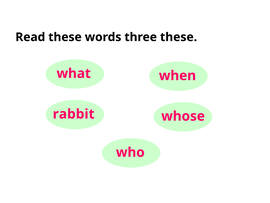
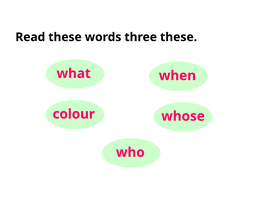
rabbit: rabbit -> colour
